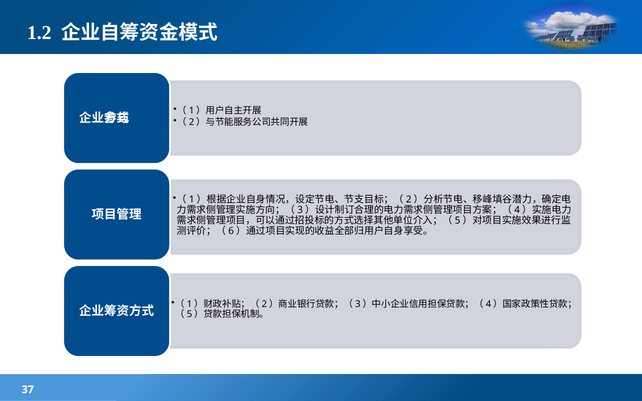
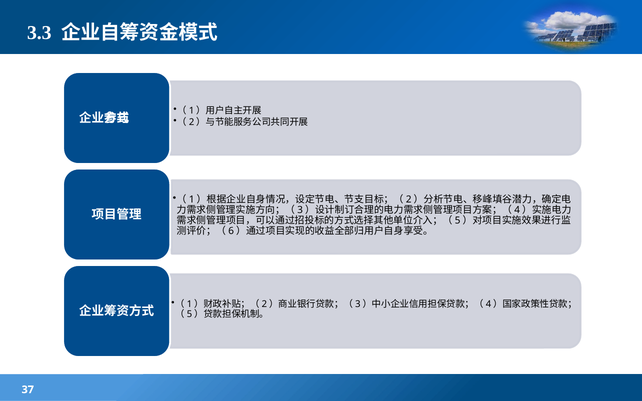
1.2: 1.2 -> 3.3
